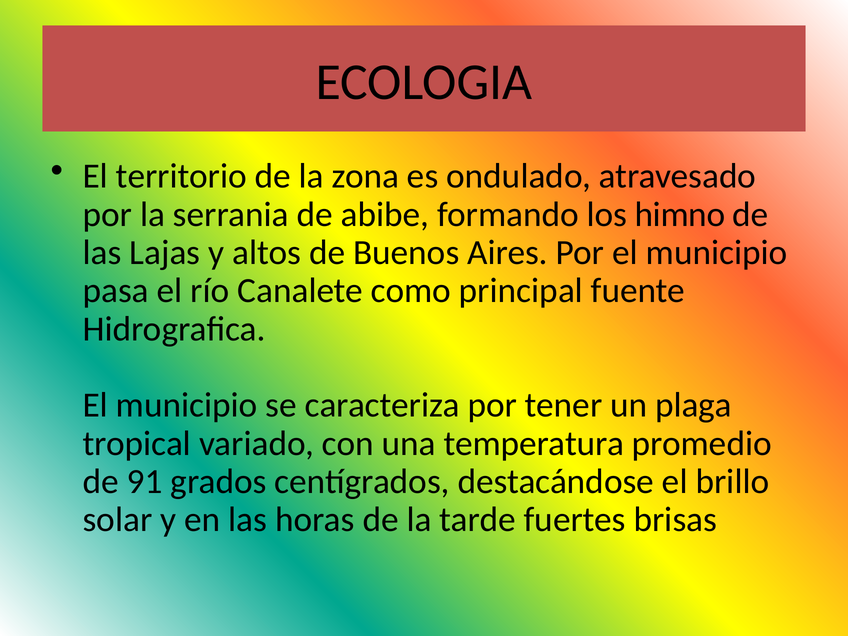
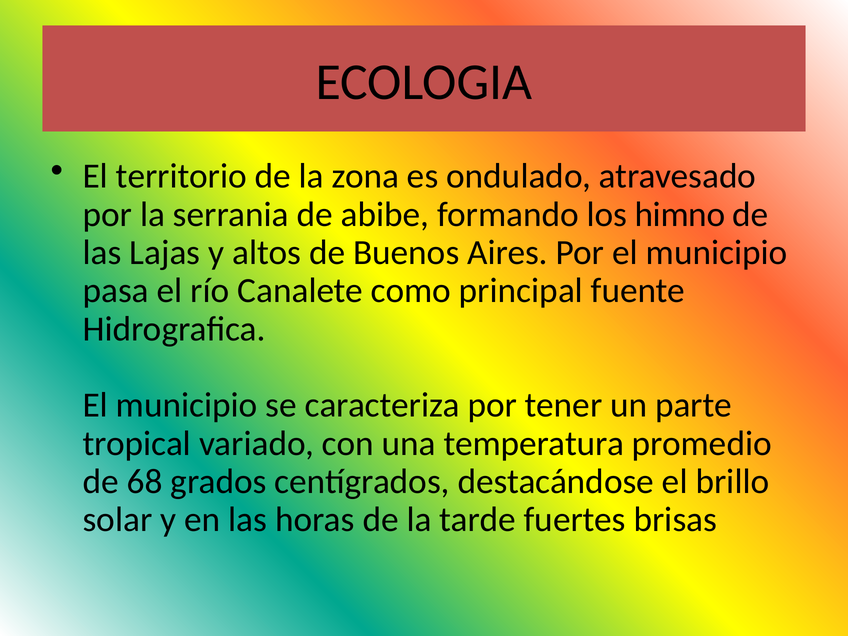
plaga: plaga -> parte
91: 91 -> 68
